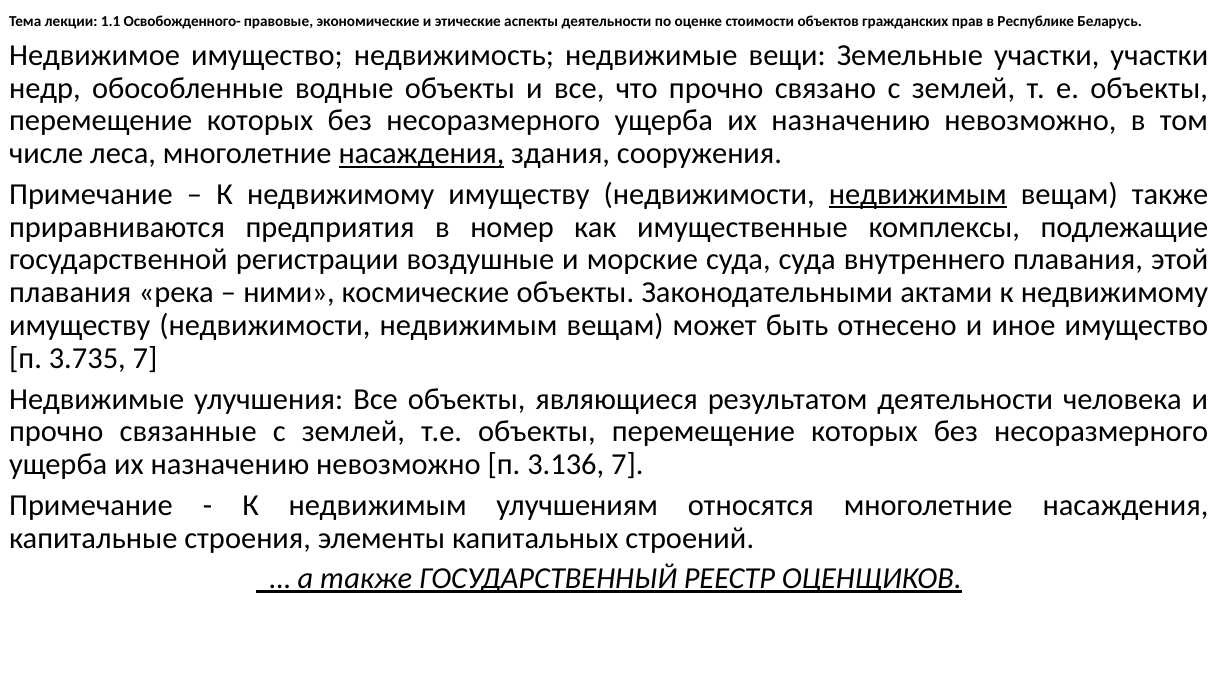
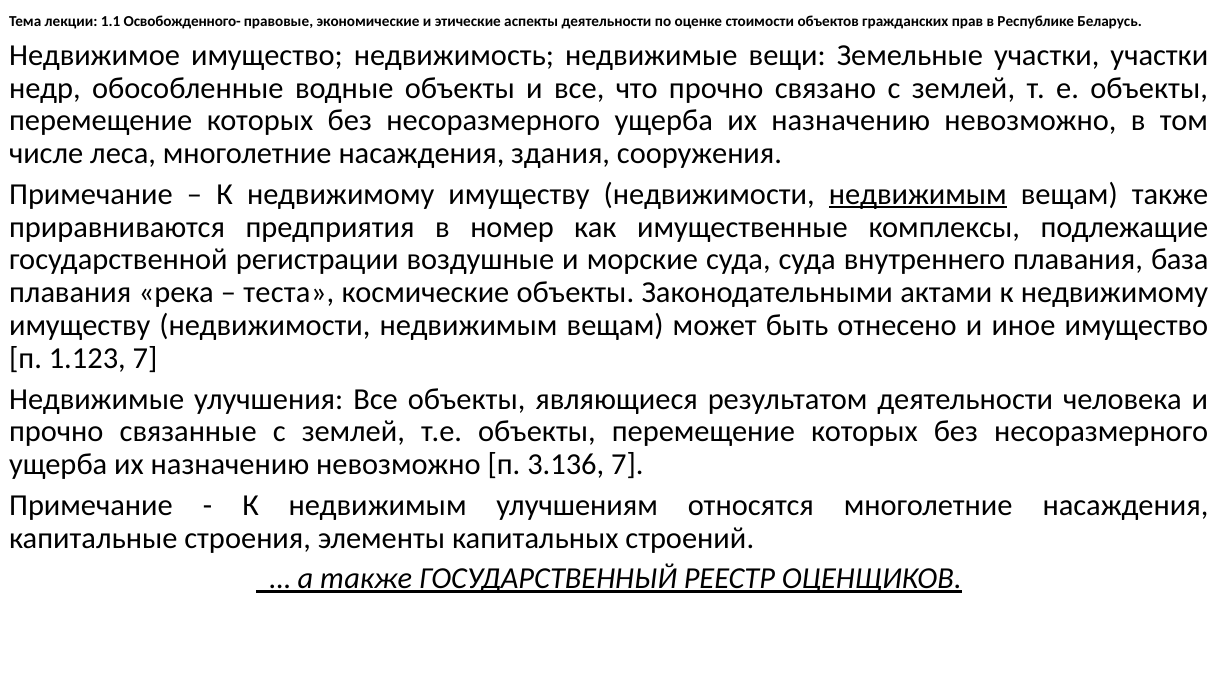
насаждения at (421, 154) underline: present -> none
этой: этой -> база
ними: ними -> теста
3.735: 3.735 -> 1.123
